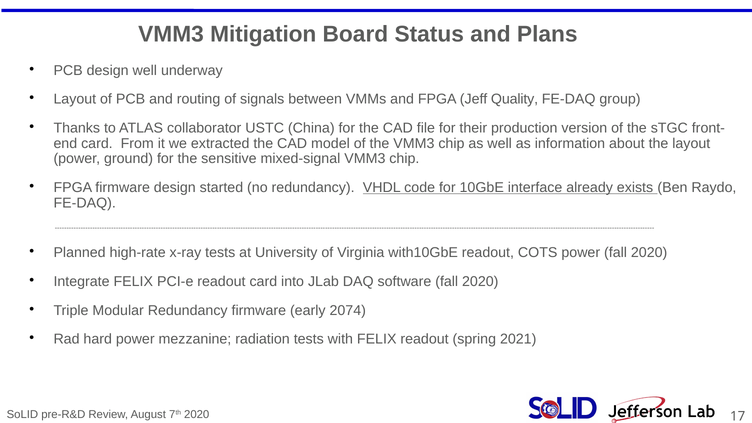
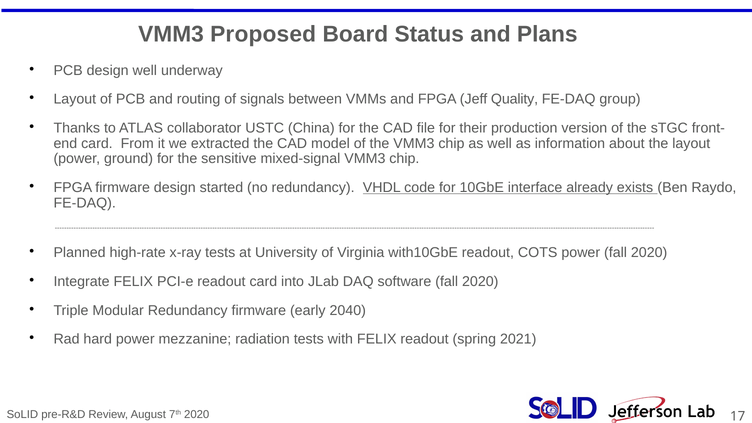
Mitigation: Mitigation -> Proposed
2074: 2074 -> 2040
